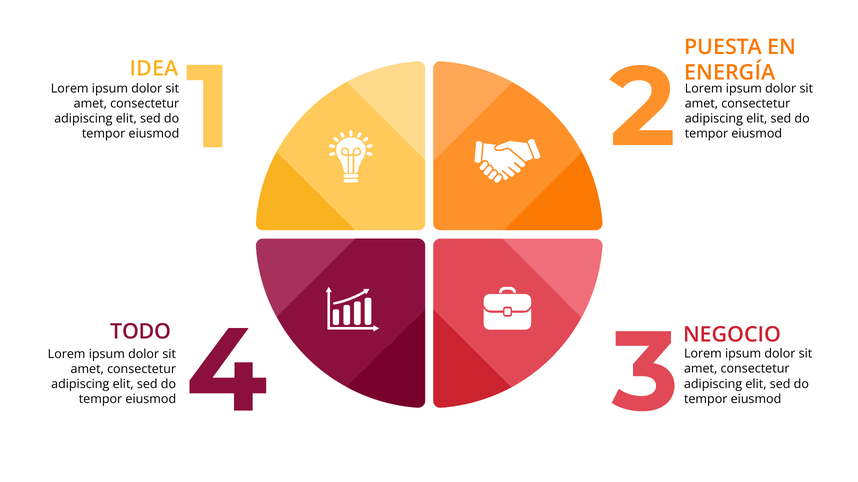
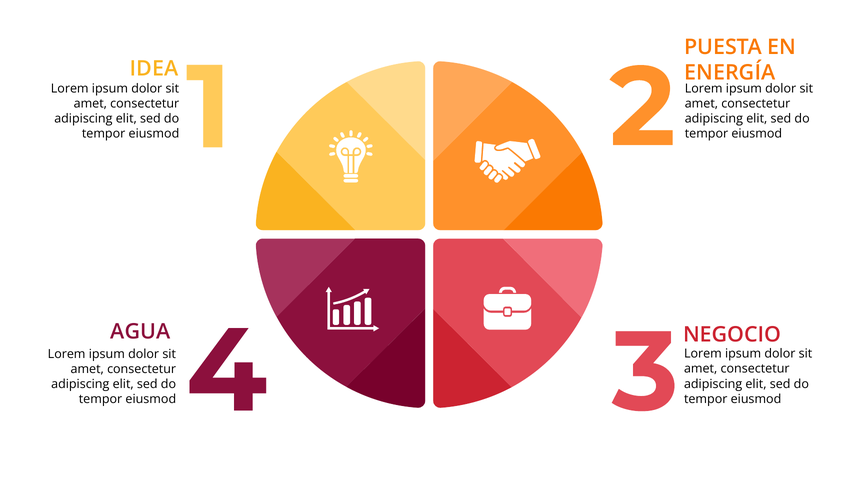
TODO: TODO -> AGUA
